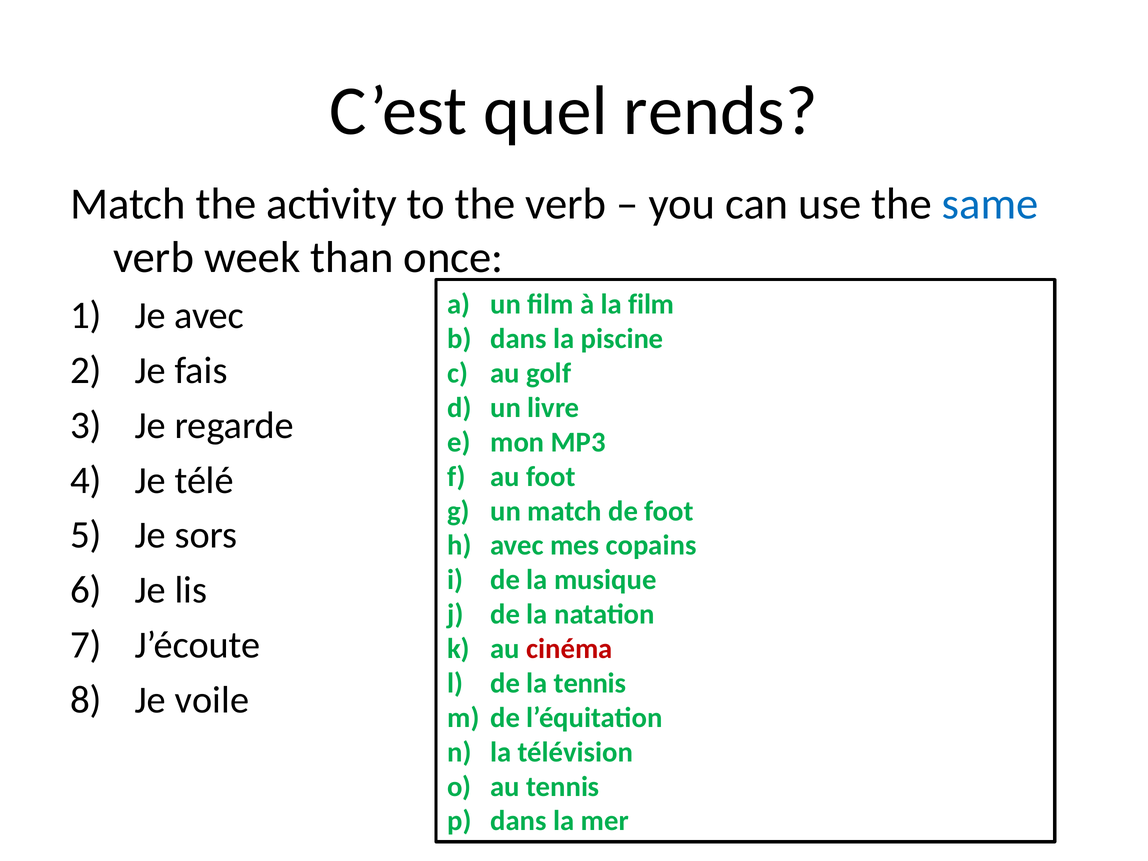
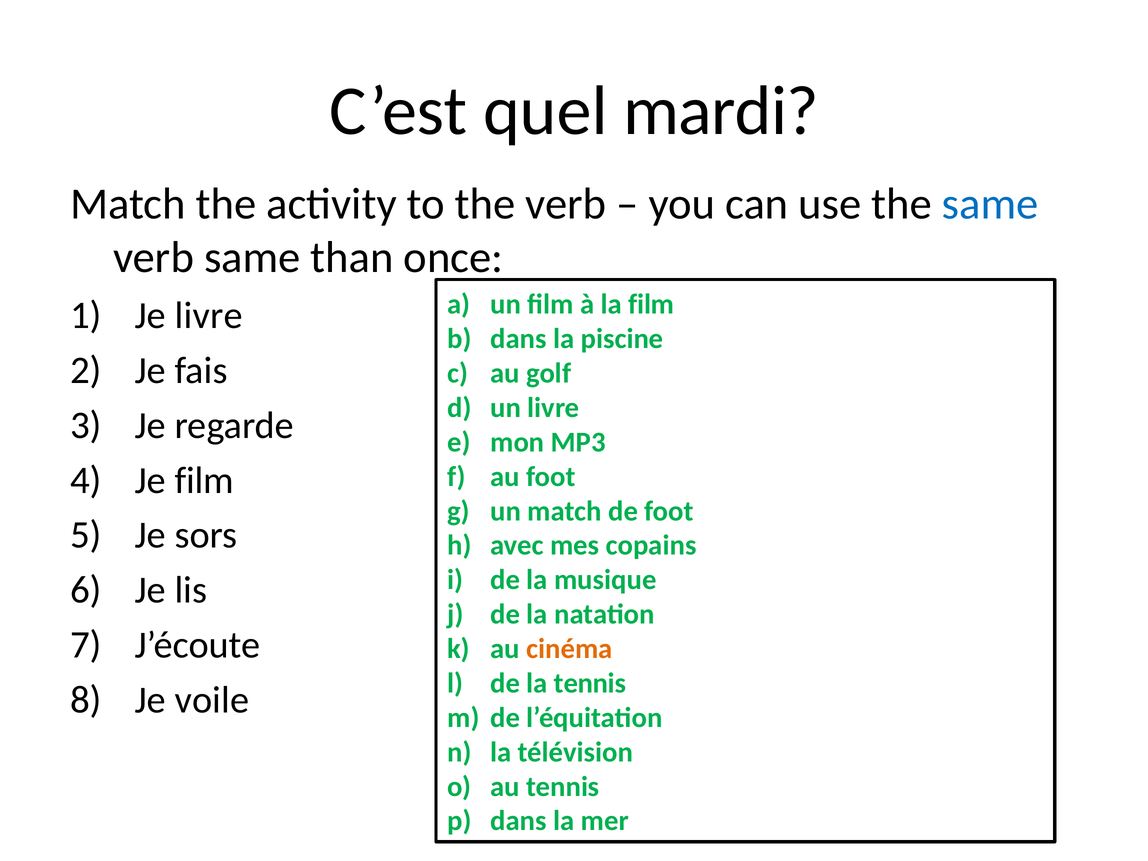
rends: rends -> mardi
verb week: week -> same
Je avec: avec -> livre
Je télé: télé -> film
cinéma colour: red -> orange
